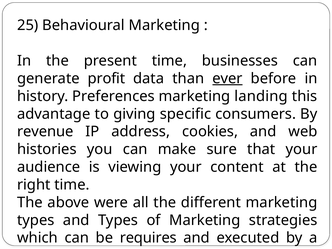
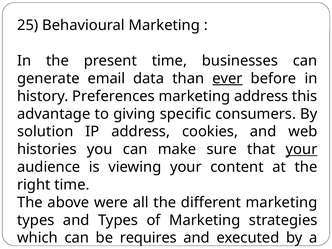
profit: profit -> email
marketing landing: landing -> address
revenue: revenue -> solution
your at (302, 149) underline: none -> present
